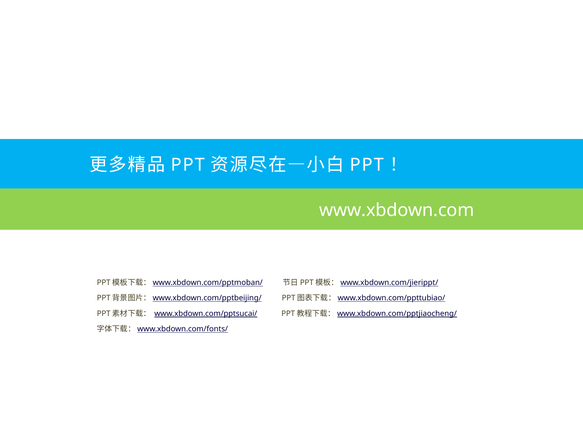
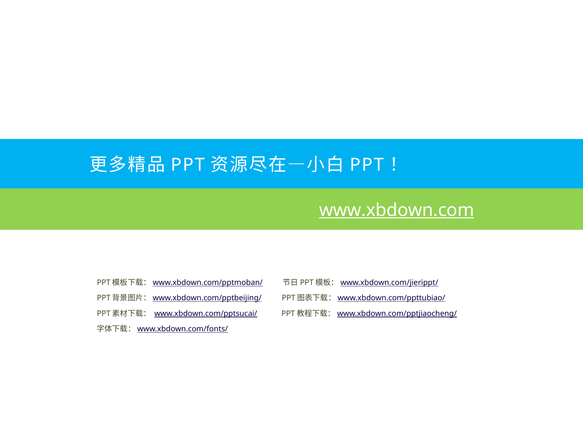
www.xbdown.com underline: none -> present
